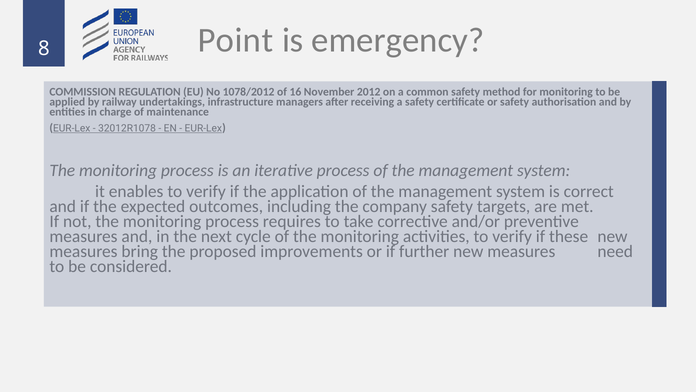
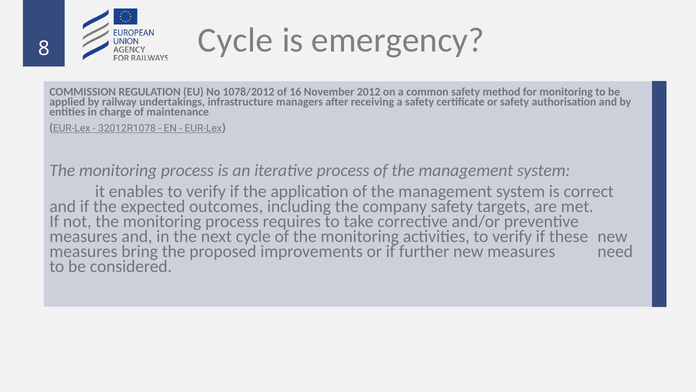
Point at (235, 40): Point -> Cycle
